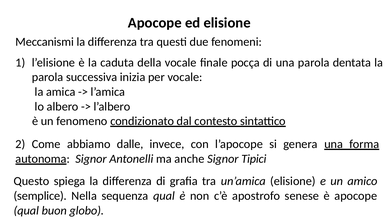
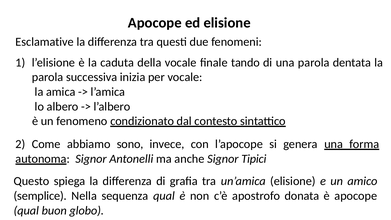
Meccanismi: Meccanismi -> Esclamative
pocça: pocça -> tando
dalle: dalle -> sono
senese: senese -> donata
